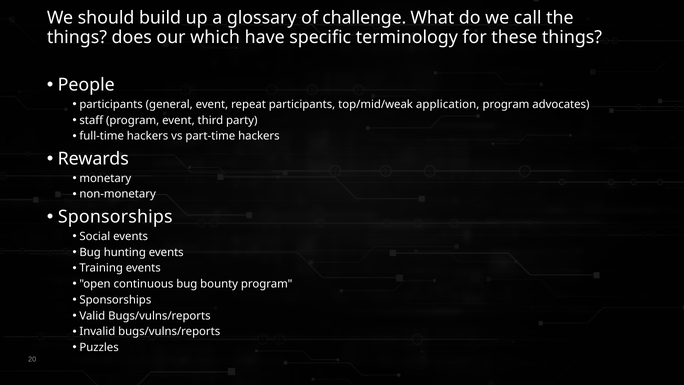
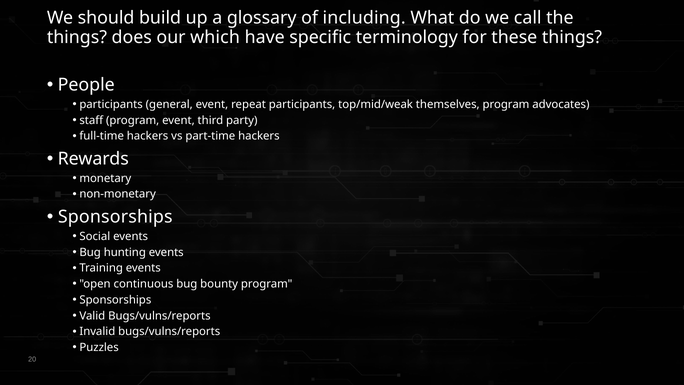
challenge: challenge -> including
application: application -> themselves
